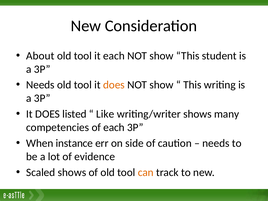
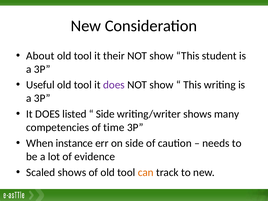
it each: each -> their
Needs at (40, 85): Needs -> Useful
does at (114, 85) colour: orange -> purple
Like at (105, 114): Like -> Side
of each: each -> time
